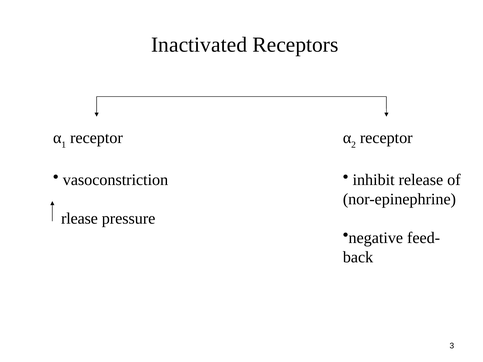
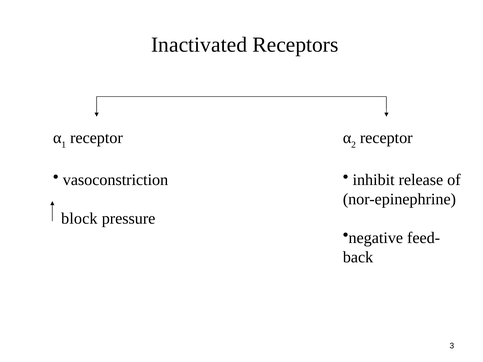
rlease: rlease -> block
